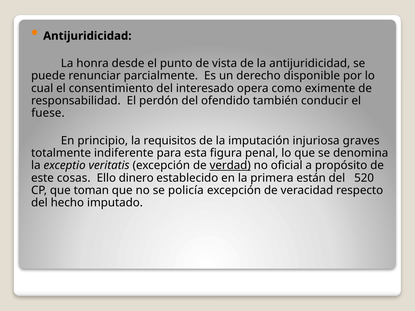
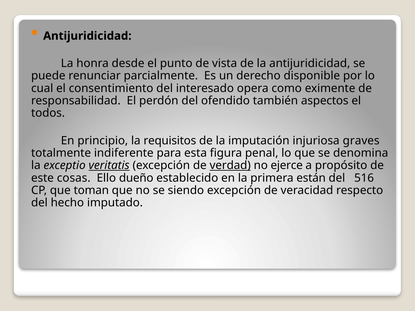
conducir: conducir -> aspectos
fuese: fuese -> todos
veritatis underline: none -> present
oficial: oficial -> ejerce
dinero: dinero -> dueño
520: 520 -> 516
policía: policía -> siendo
